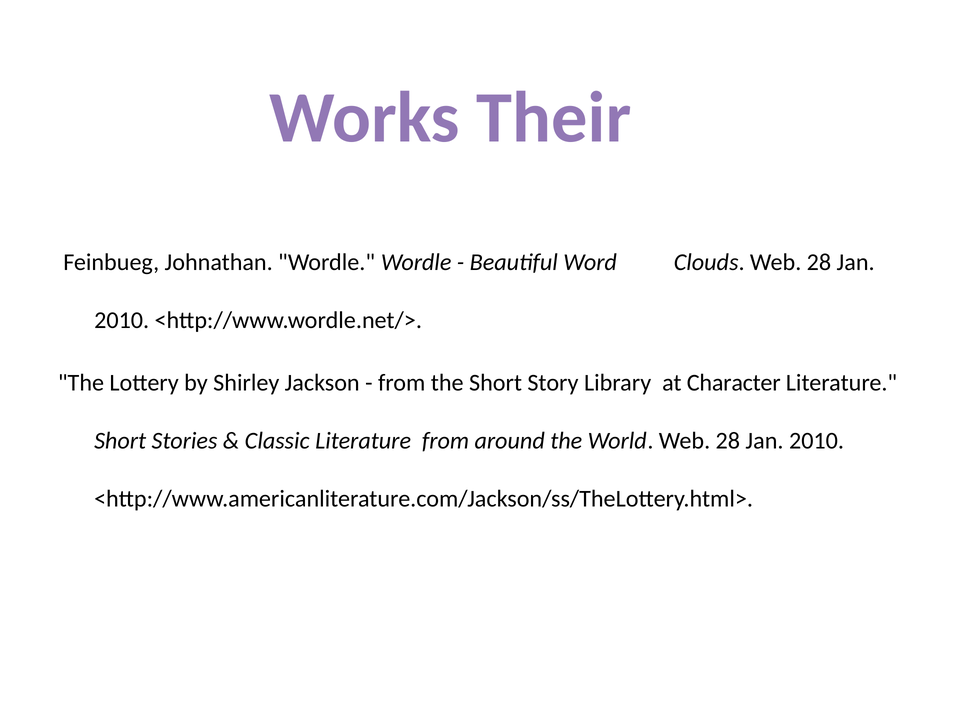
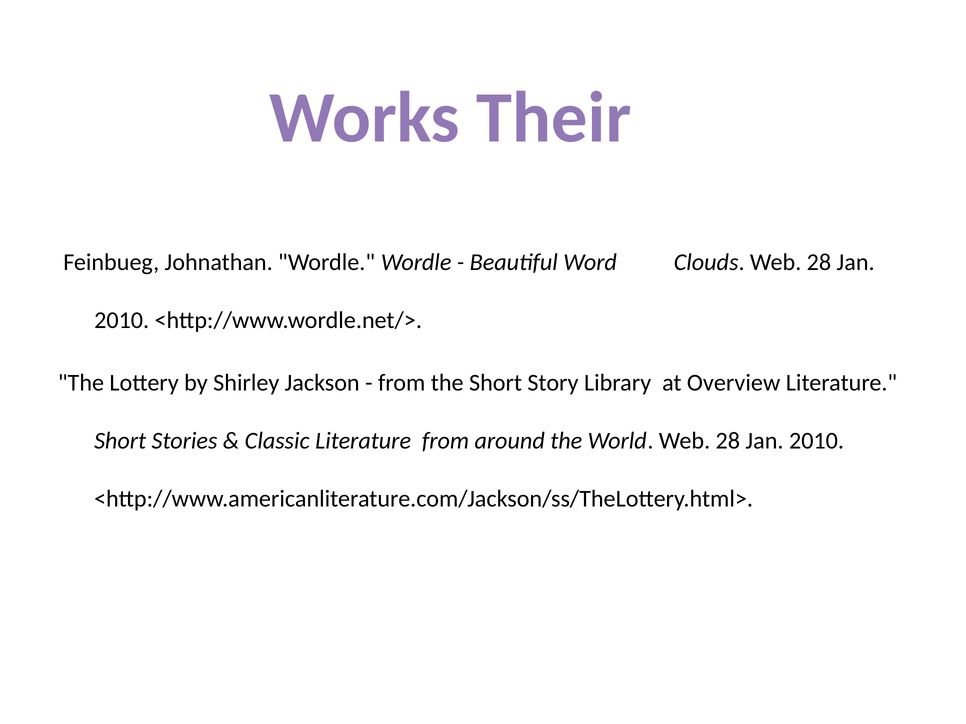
Character: Character -> Overview
